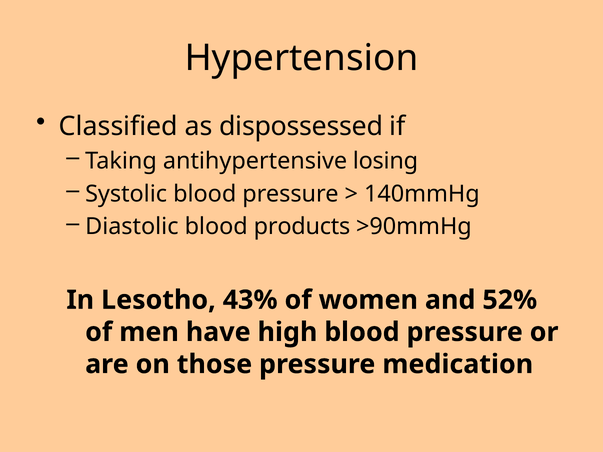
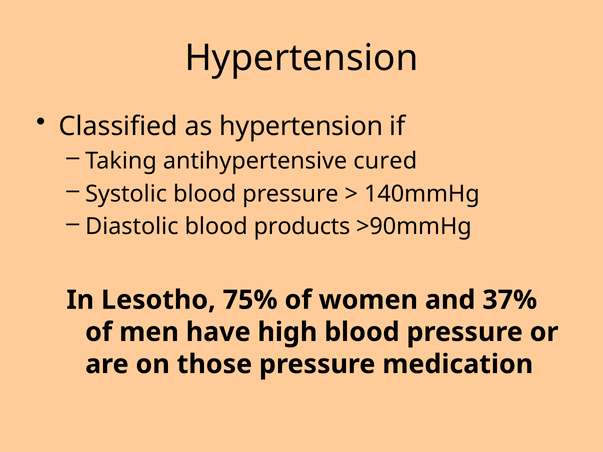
as dispossessed: dispossessed -> hypertension
losing: losing -> cured
43%: 43% -> 75%
52%: 52% -> 37%
